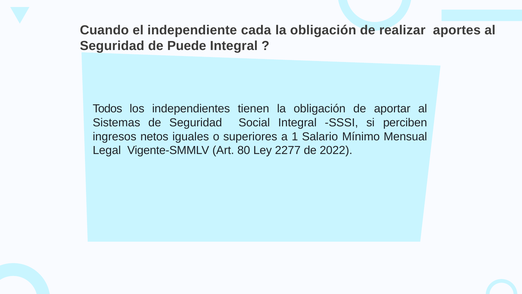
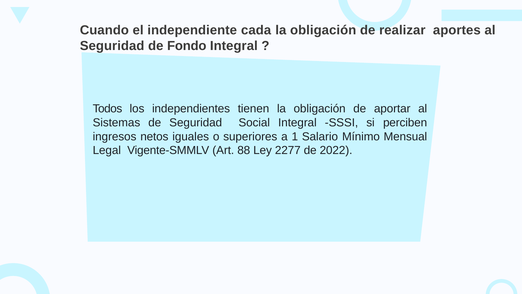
Puede: Puede -> Fondo
80: 80 -> 88
